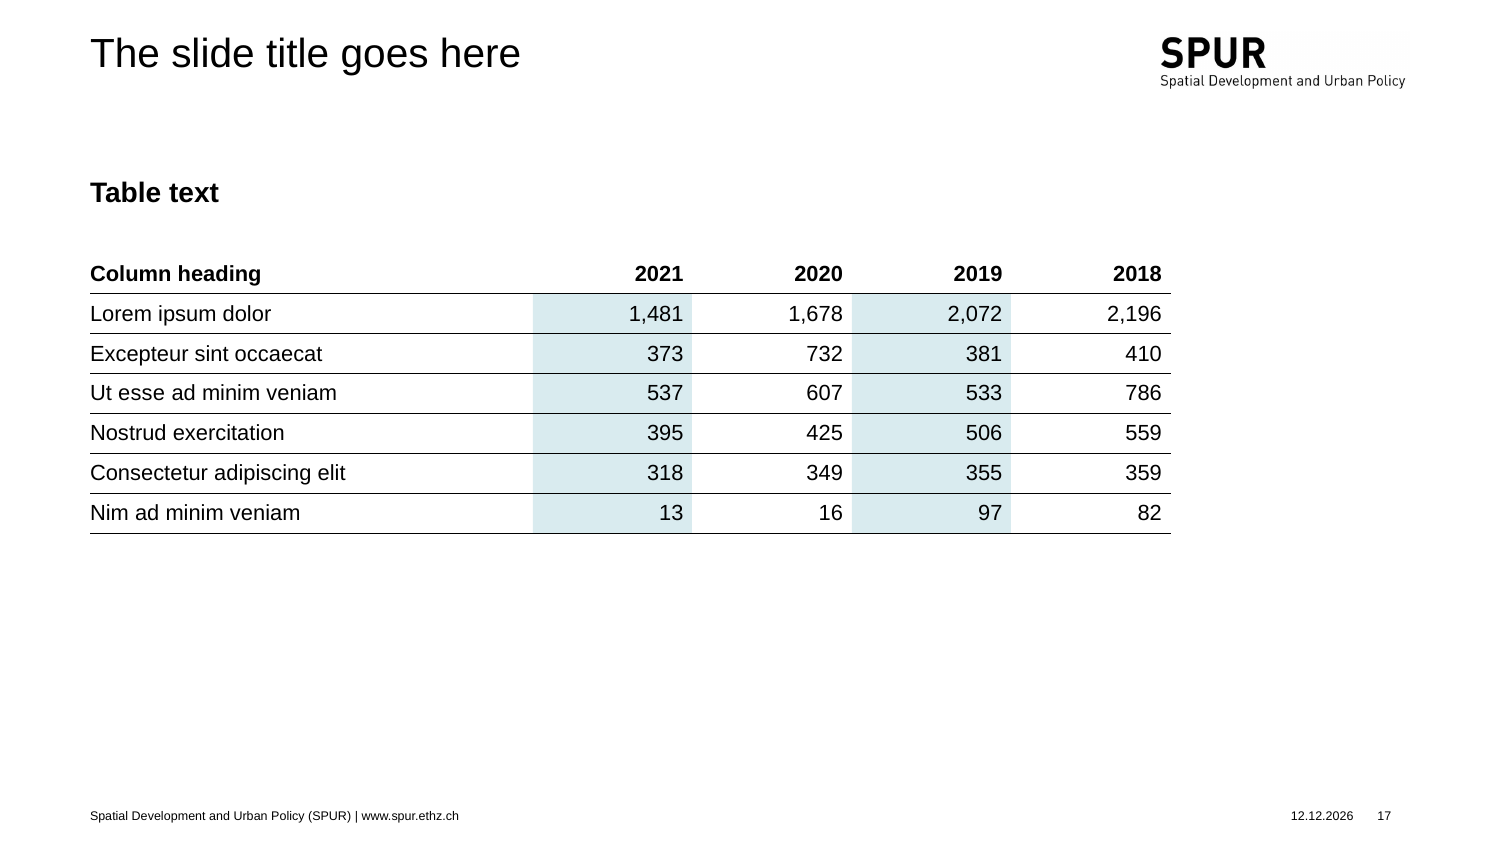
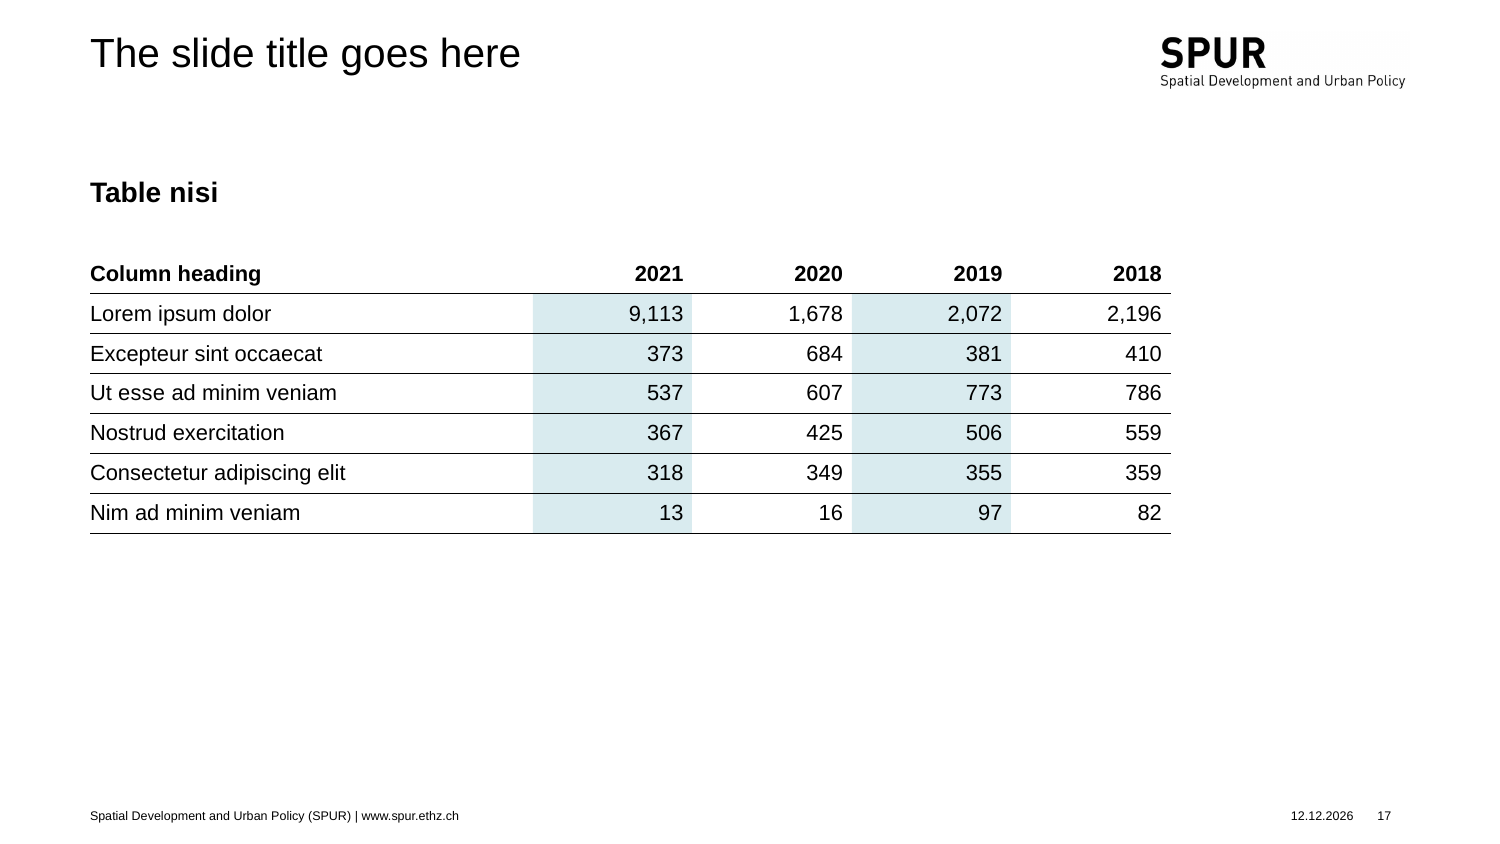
text: text -> nisi
1,481: 1,481 -> 9,113
732: 732 -> 684
533: 533 -> 773
395: 395 -> 367
